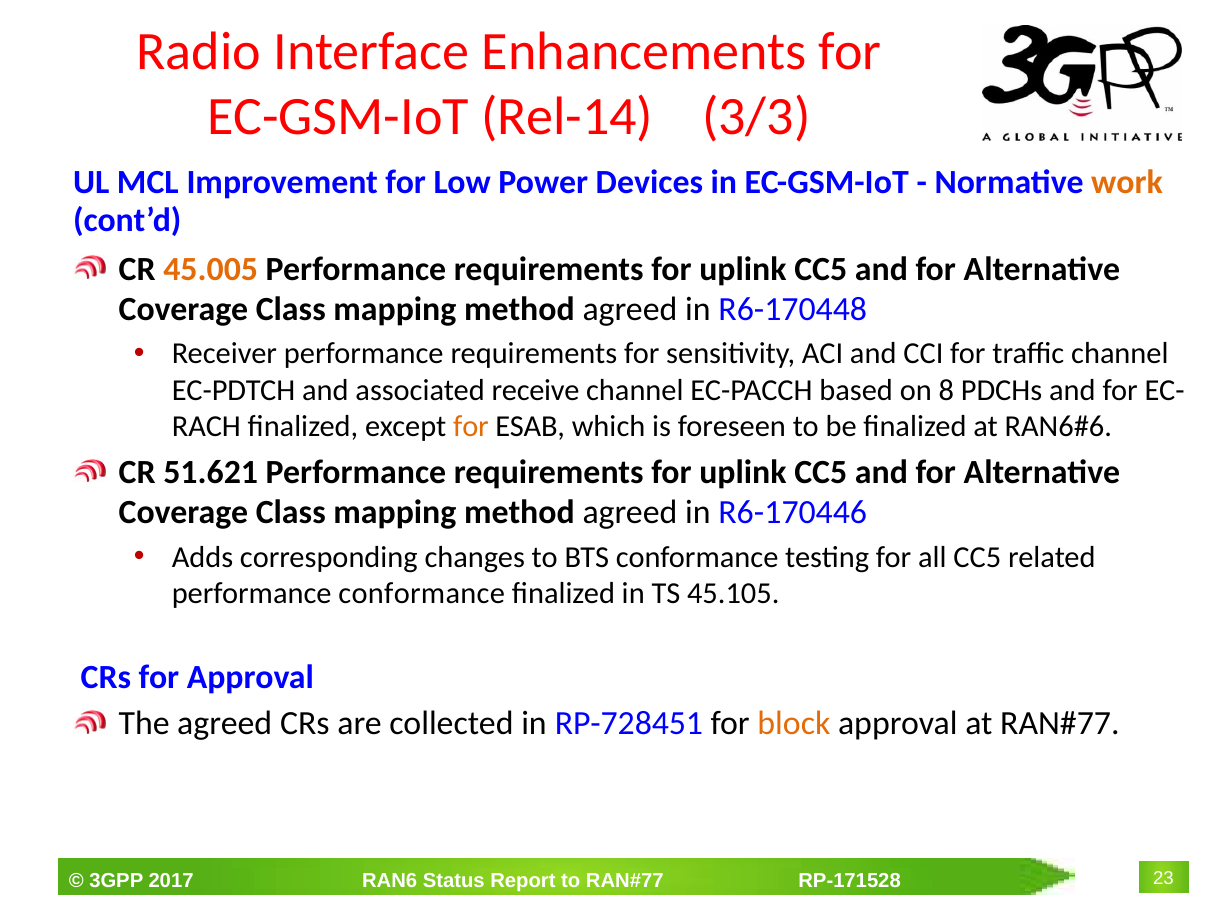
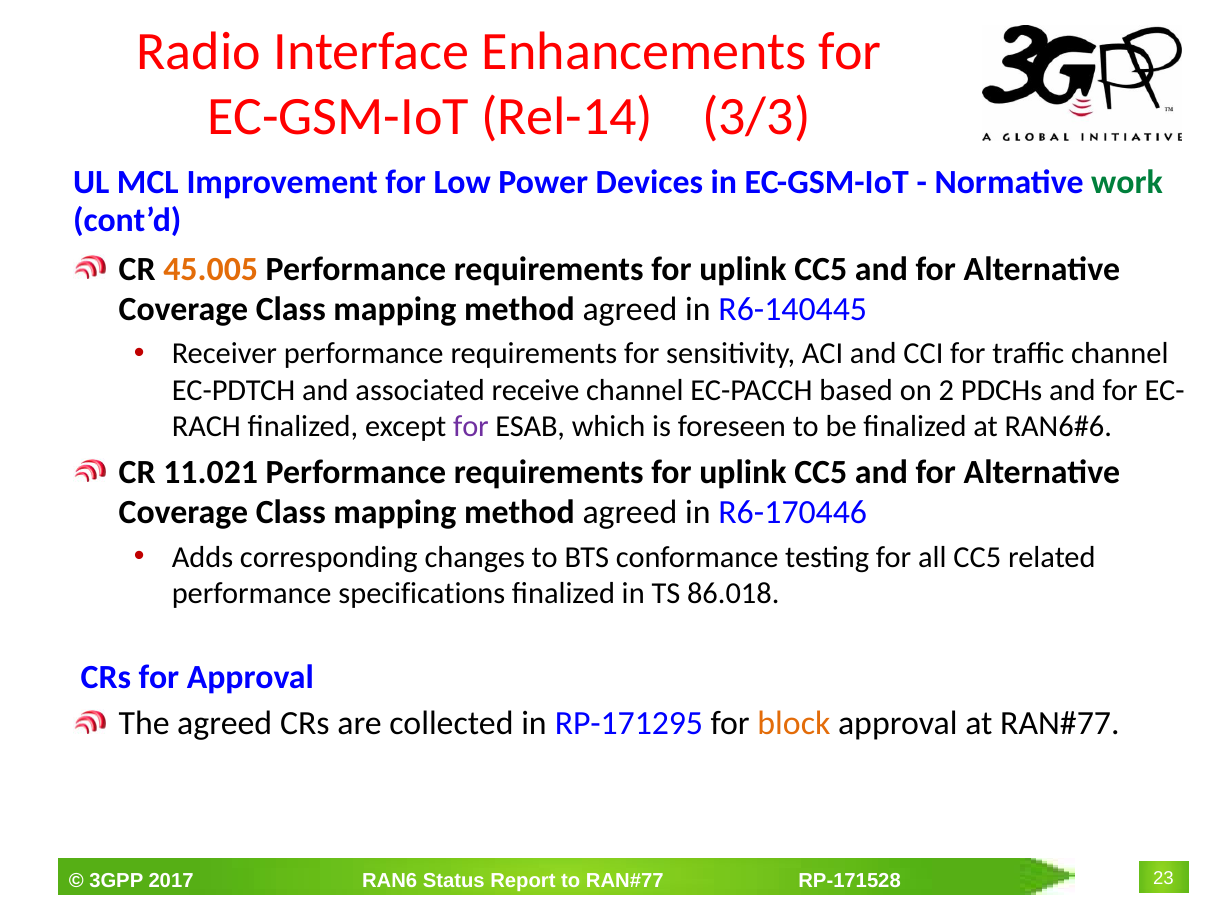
work colour: orange -> green
R6-170448: R6-170448 -> R6-140445
8: 8 -> 2
for at (471, 427) colour: orange -> purple
51.621: 51.621 -> 11.021
performance conformance: conformance -> specifications
45.105: 45.105 -> 86.018
RP-728451: RP-728451 -> RP-171295
